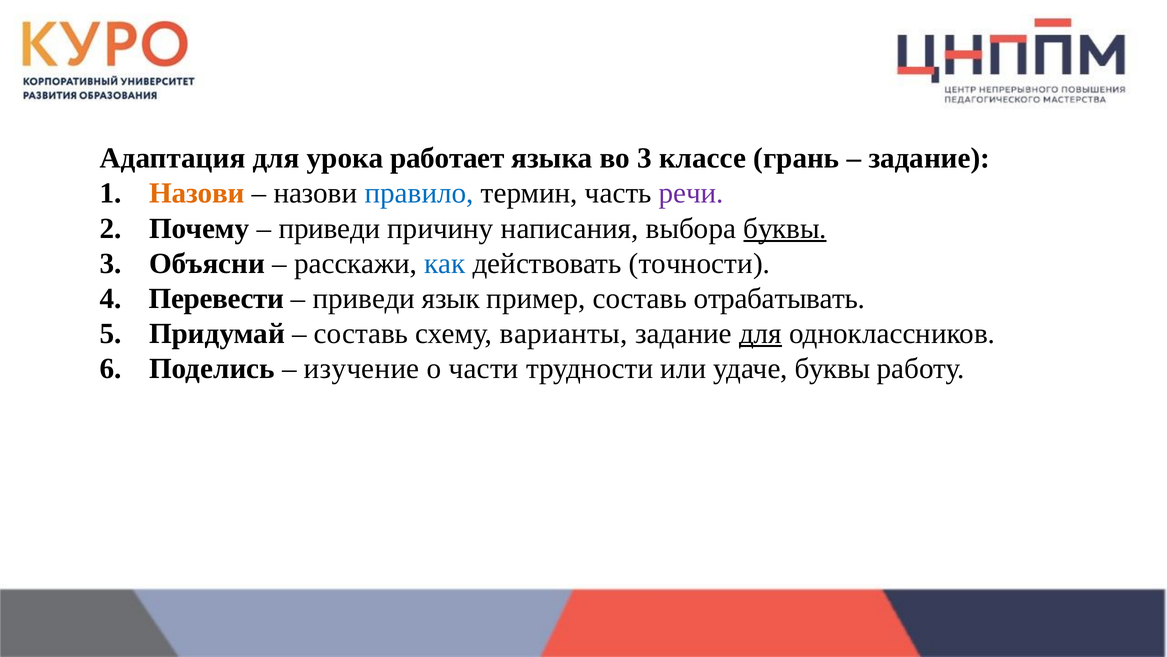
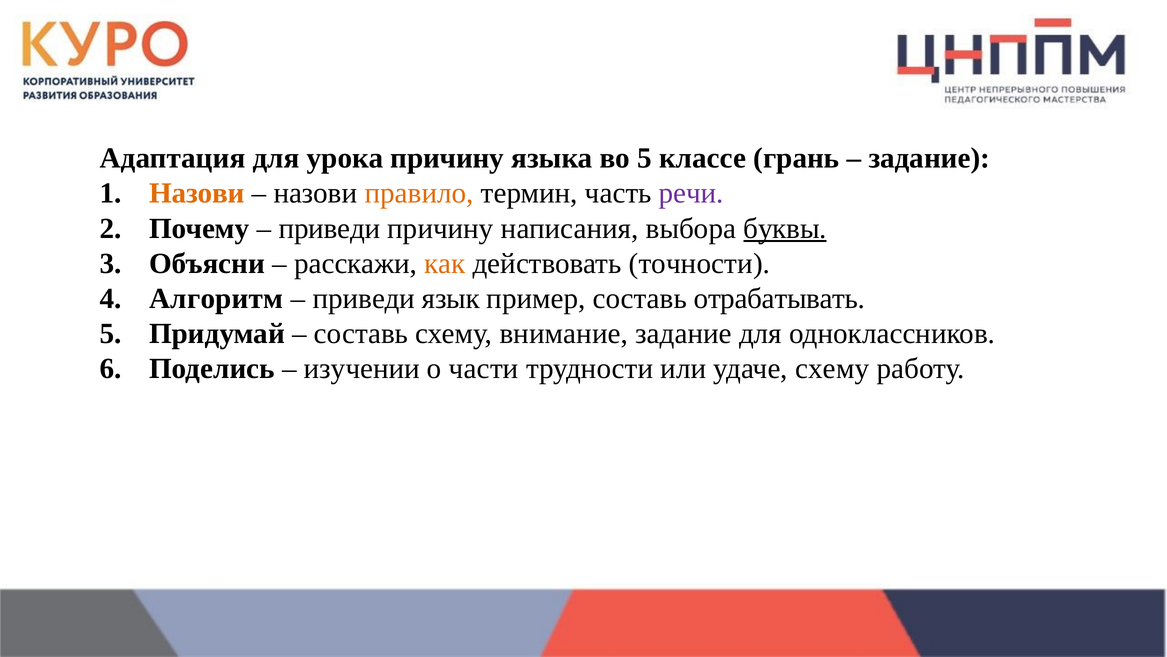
урока работает: работает -> причину
во 3: 3 -> 5
правило colour: blue -> orange
как colour: blue -> orange
Перевести: Перевести -> Алгоритм
варианты: варианты -> внимание
для at (760, 333) underline: present -> none
изучение: изучение -> изучении
удаче буквы: буквы -> схему
